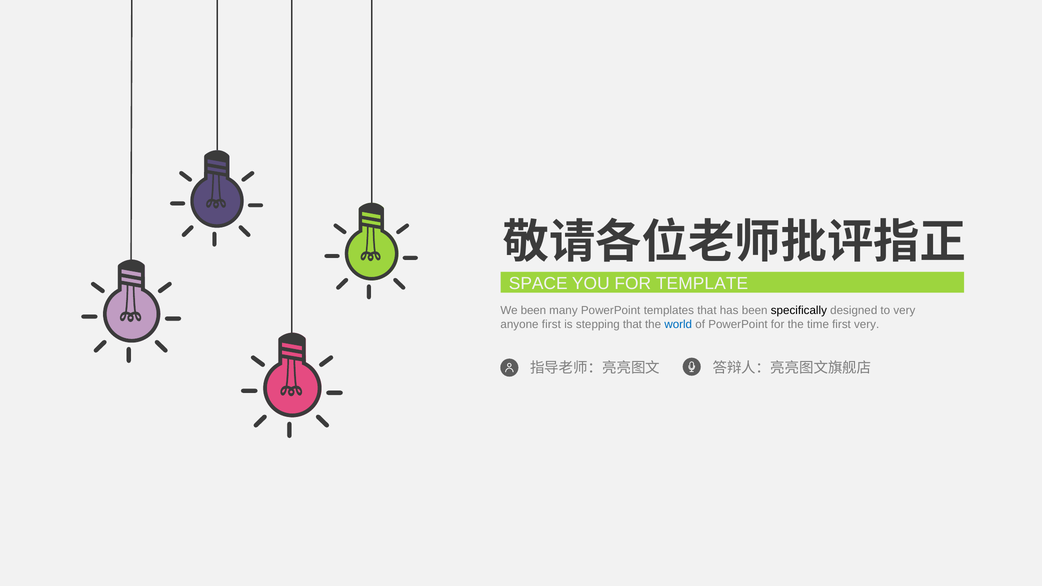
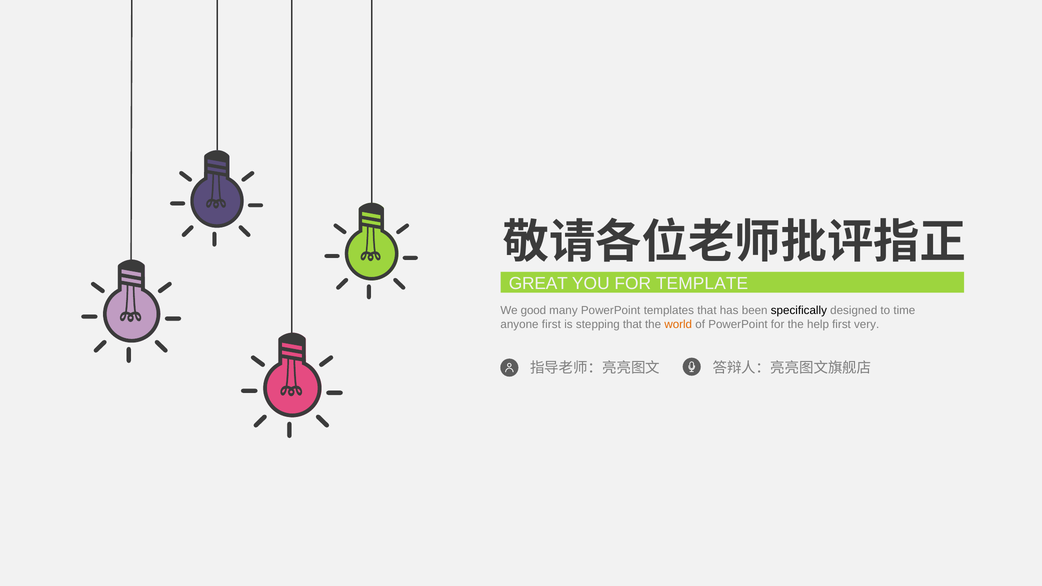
SPACE: SPACE -> GREAT
We been: been -> good
to very: very -> time
world colour: blue -> orange
time: time -> help
